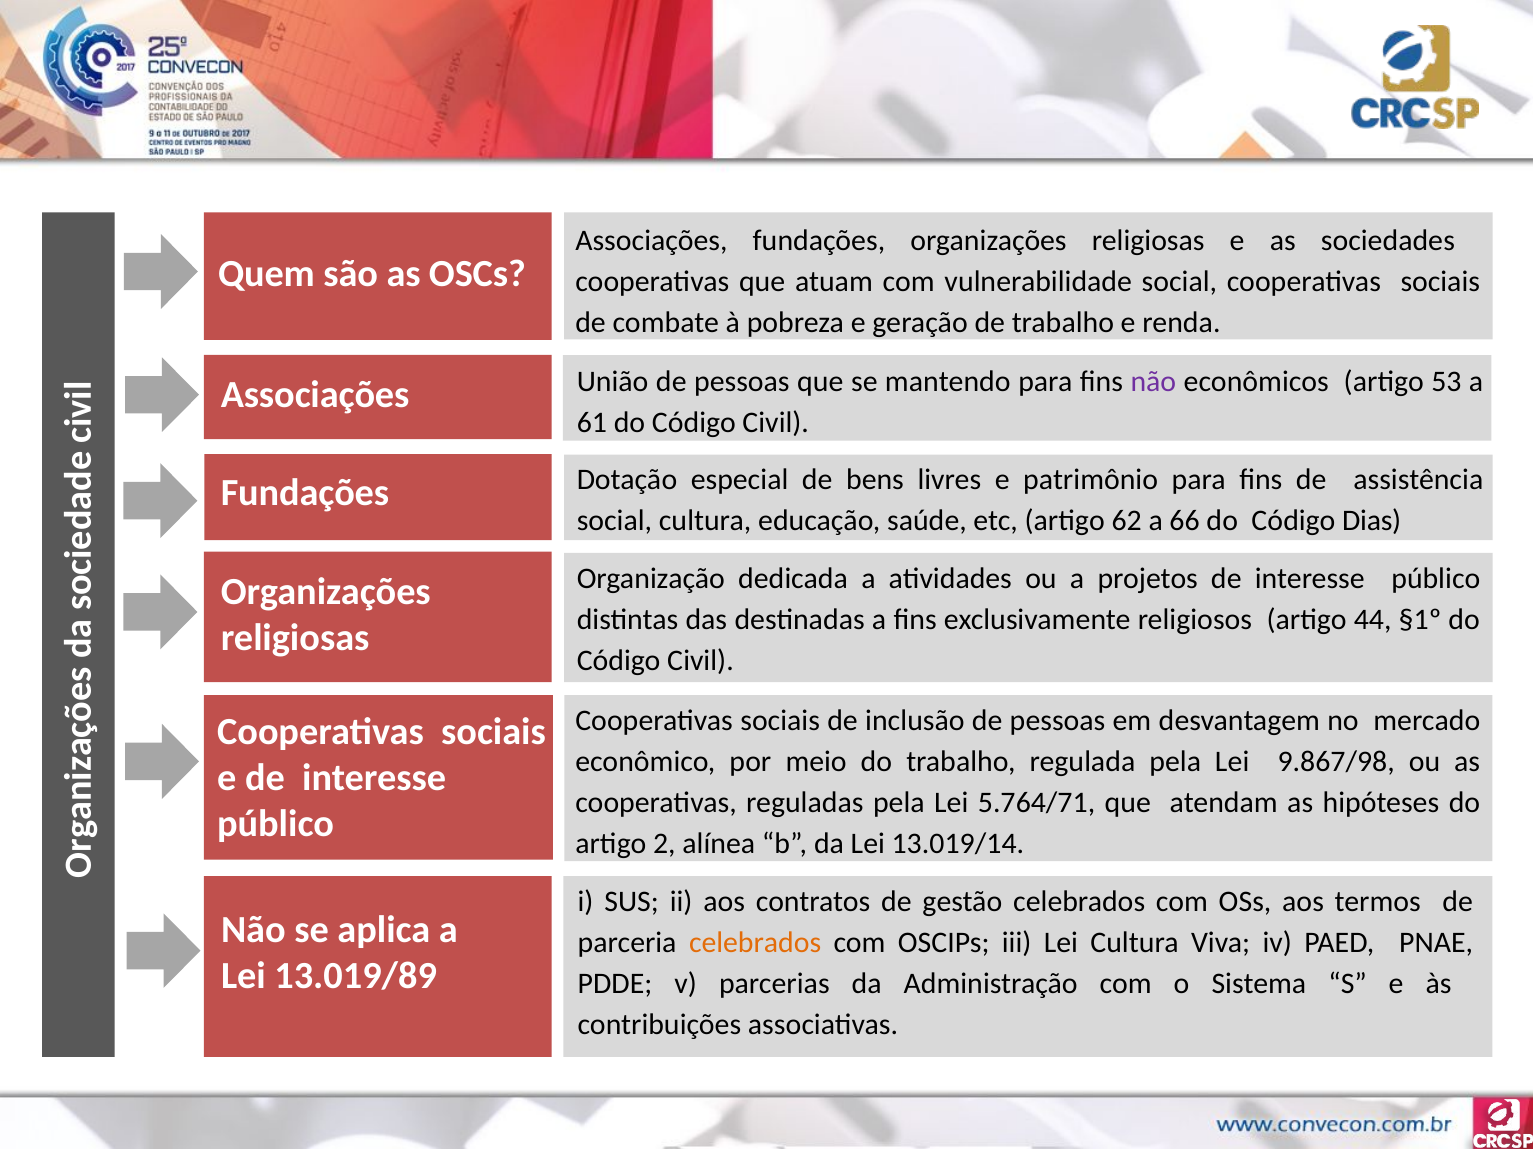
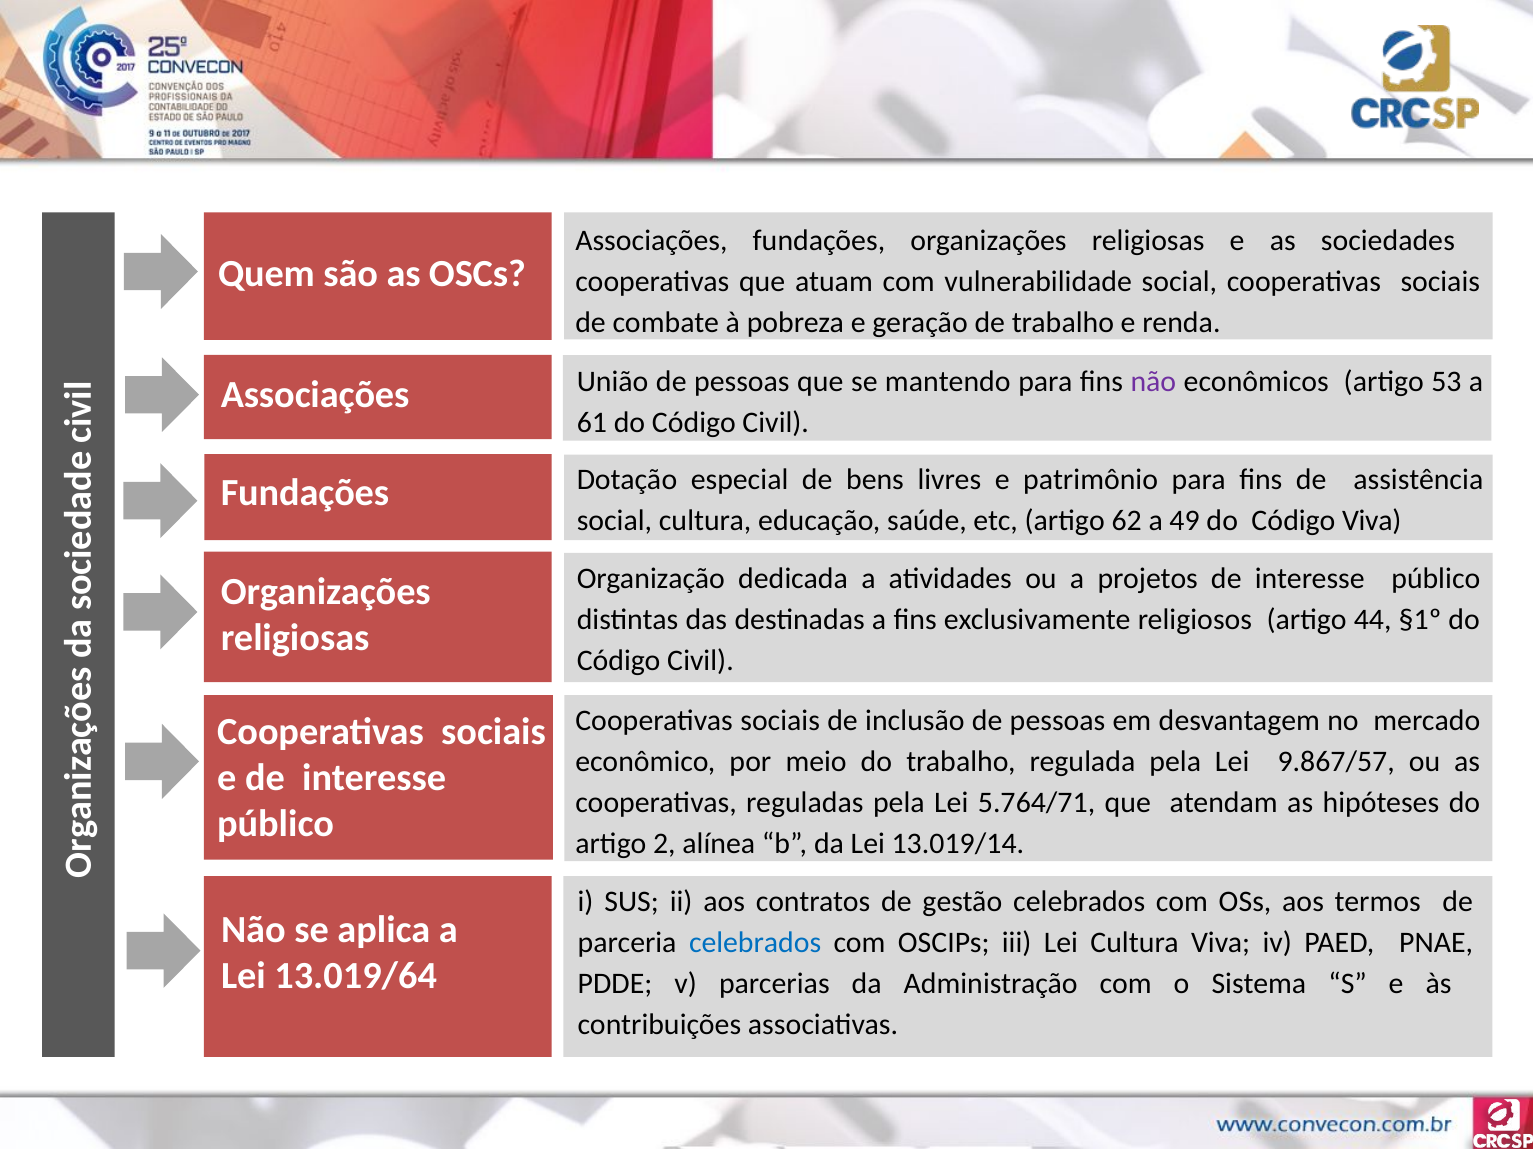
66: 66 -> 49
Código Dias: Dias -> Viva
9.867/98: 9.867/98 -> 9.867/57
celebrados at (755, 943) colour: orange -> blue
13.019/89: 13.019/89 -> 13.019/64
